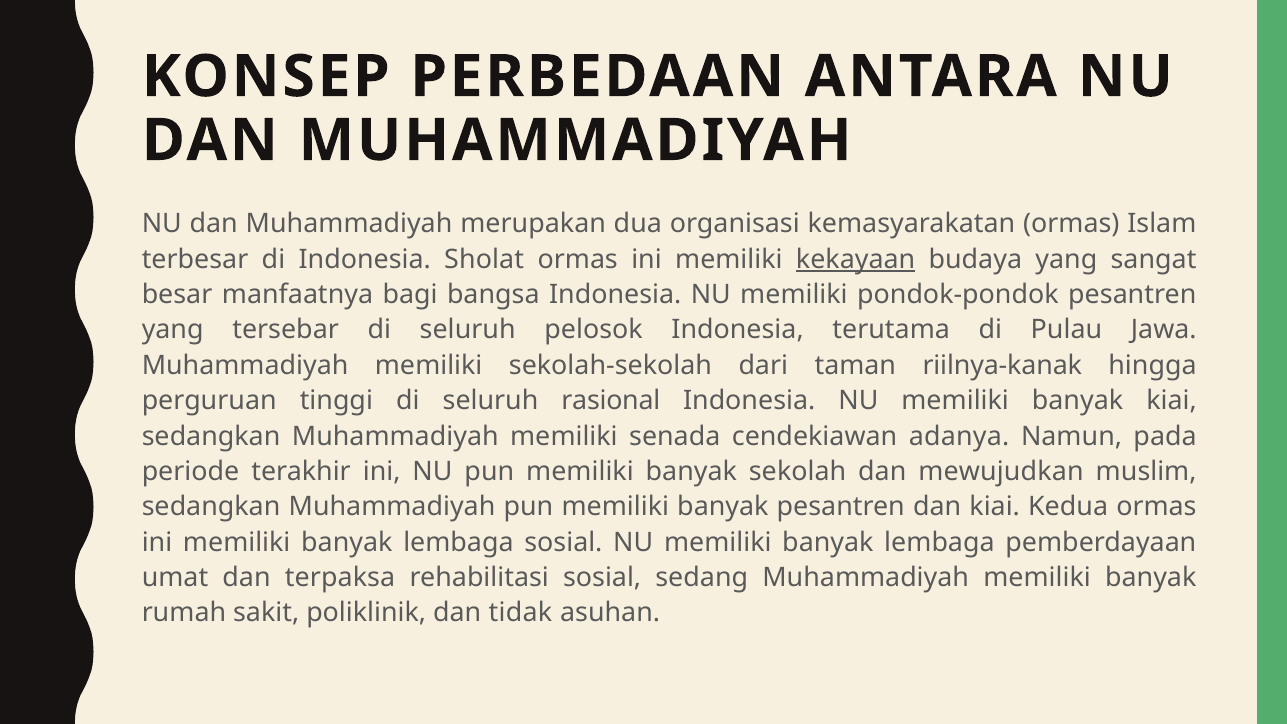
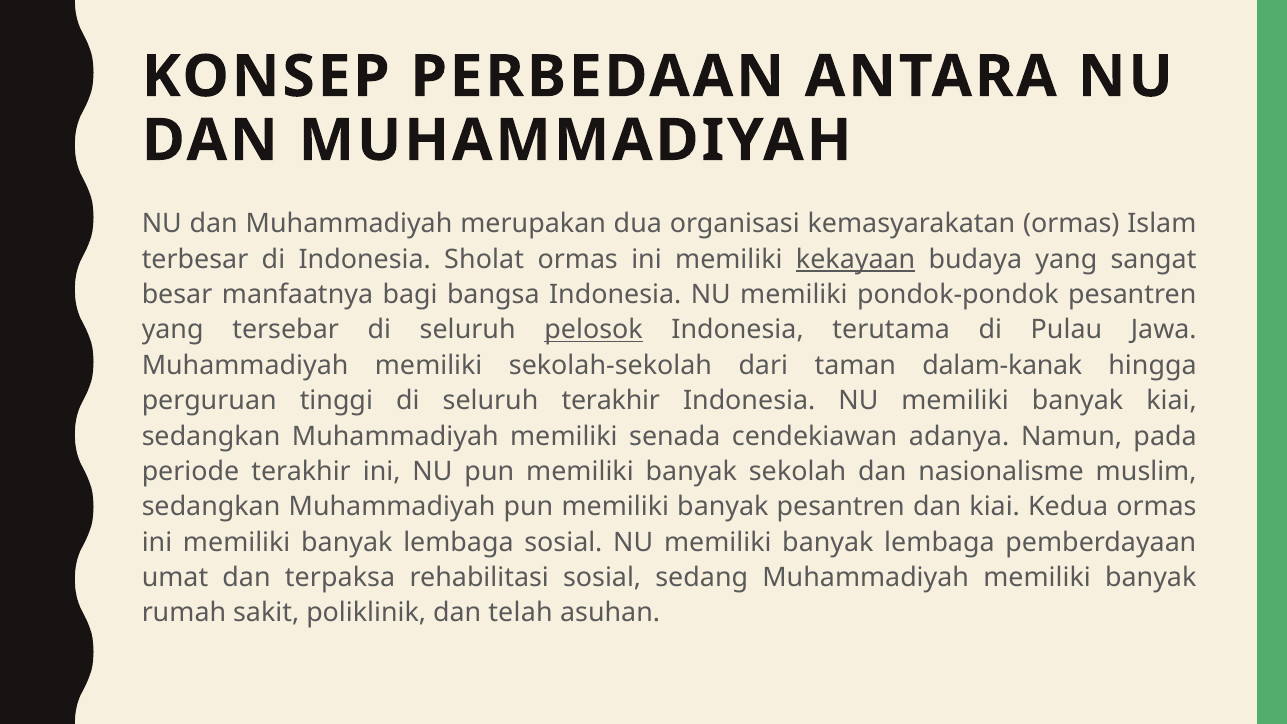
pelosok underline: none -> present
riilnya-kanak: riilnya-kanak -> dalam-kanak
seluruh rasional: rasional -> terakhir
mewujudkan: mewujudkan -> nasionalisme
tidak: tidak -> telah
